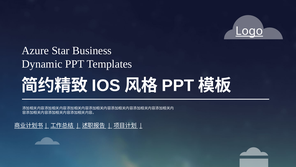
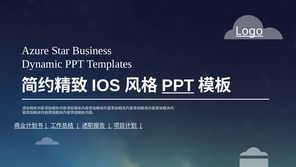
PPT at (178, 85) underline: none -> present
